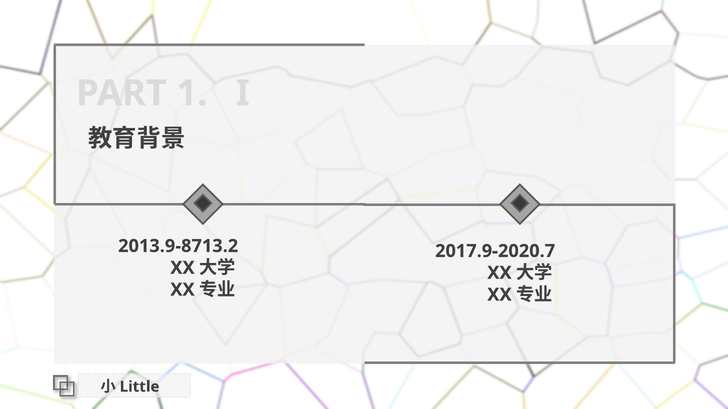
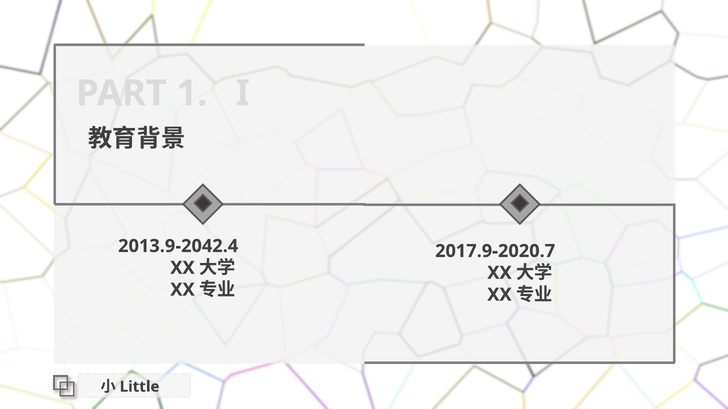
2013.9-8713.2: 2013.9-8713.2 -> 2013.9-2042.4
